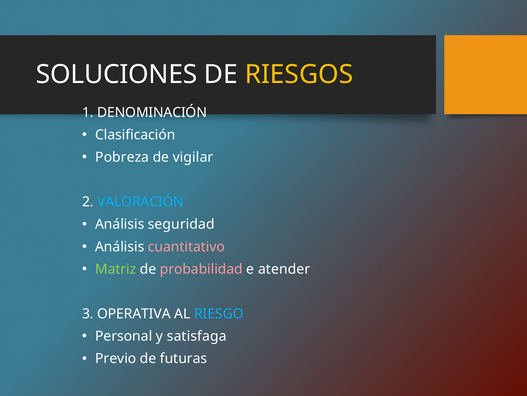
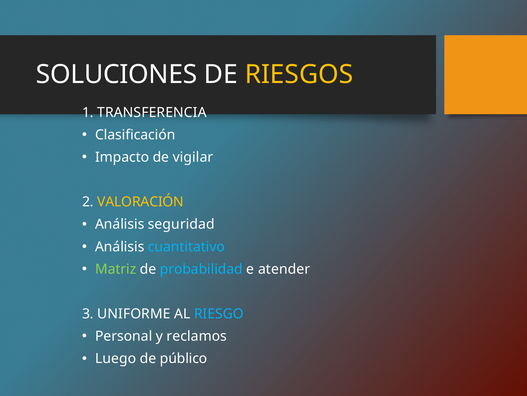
DENOMINACIÓN: DENOMINACIÓN -> TRANSFERENCIA
Pobreza: Pobreza -> Impacto
VALORACIÓN colour: light blue -> yellow
cuantitativo colour: pink -> light blue
probabilidad colour: pink -> light blue
OPERATIVA: OPERATIVA -> UNIFORME
satisfaga: satisfaga -> reclamos
Previo: Previo -> Luego
futuras: futuras -> público
